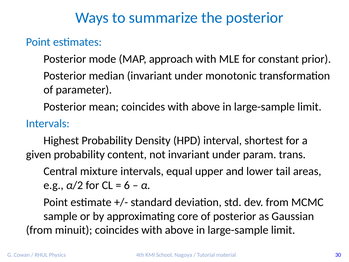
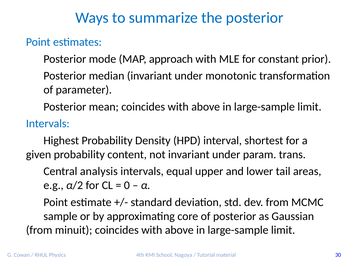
mixture: mixture -> analysis
6: 6 -> 0
